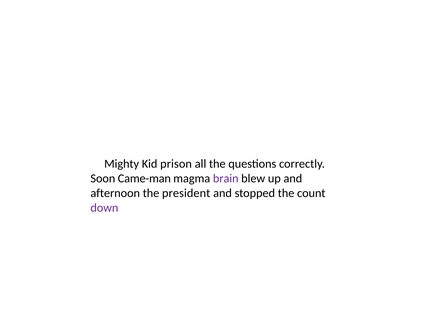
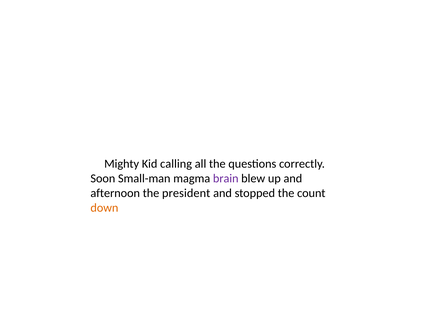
prison: prison -> calling
Came-man: Came-man -> Small-man
down colour: purple -> orange
